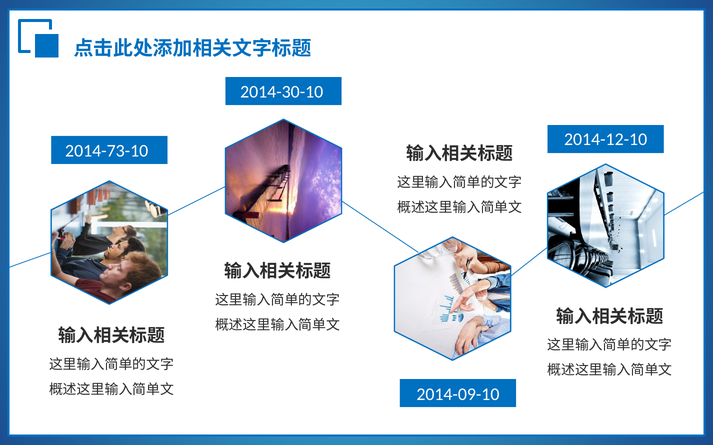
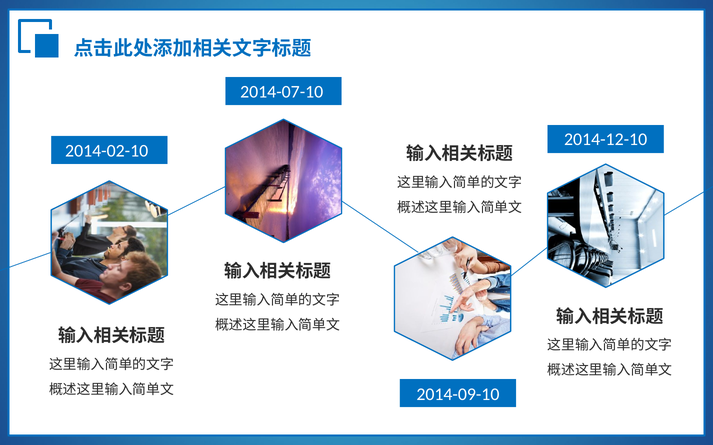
2014-30-10: 2014-30-10 -> 2014-07-10
2014-73-10: 2014-73-10 -> 2014-02-10
